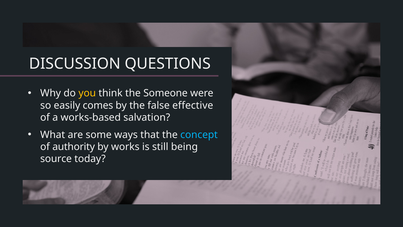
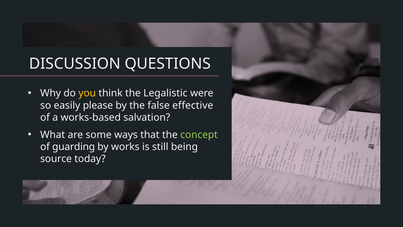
Someone: Someone -> Legalistic
comes: comes -> please
concept colour: light blue -> light green
authority: authority -> guarding
